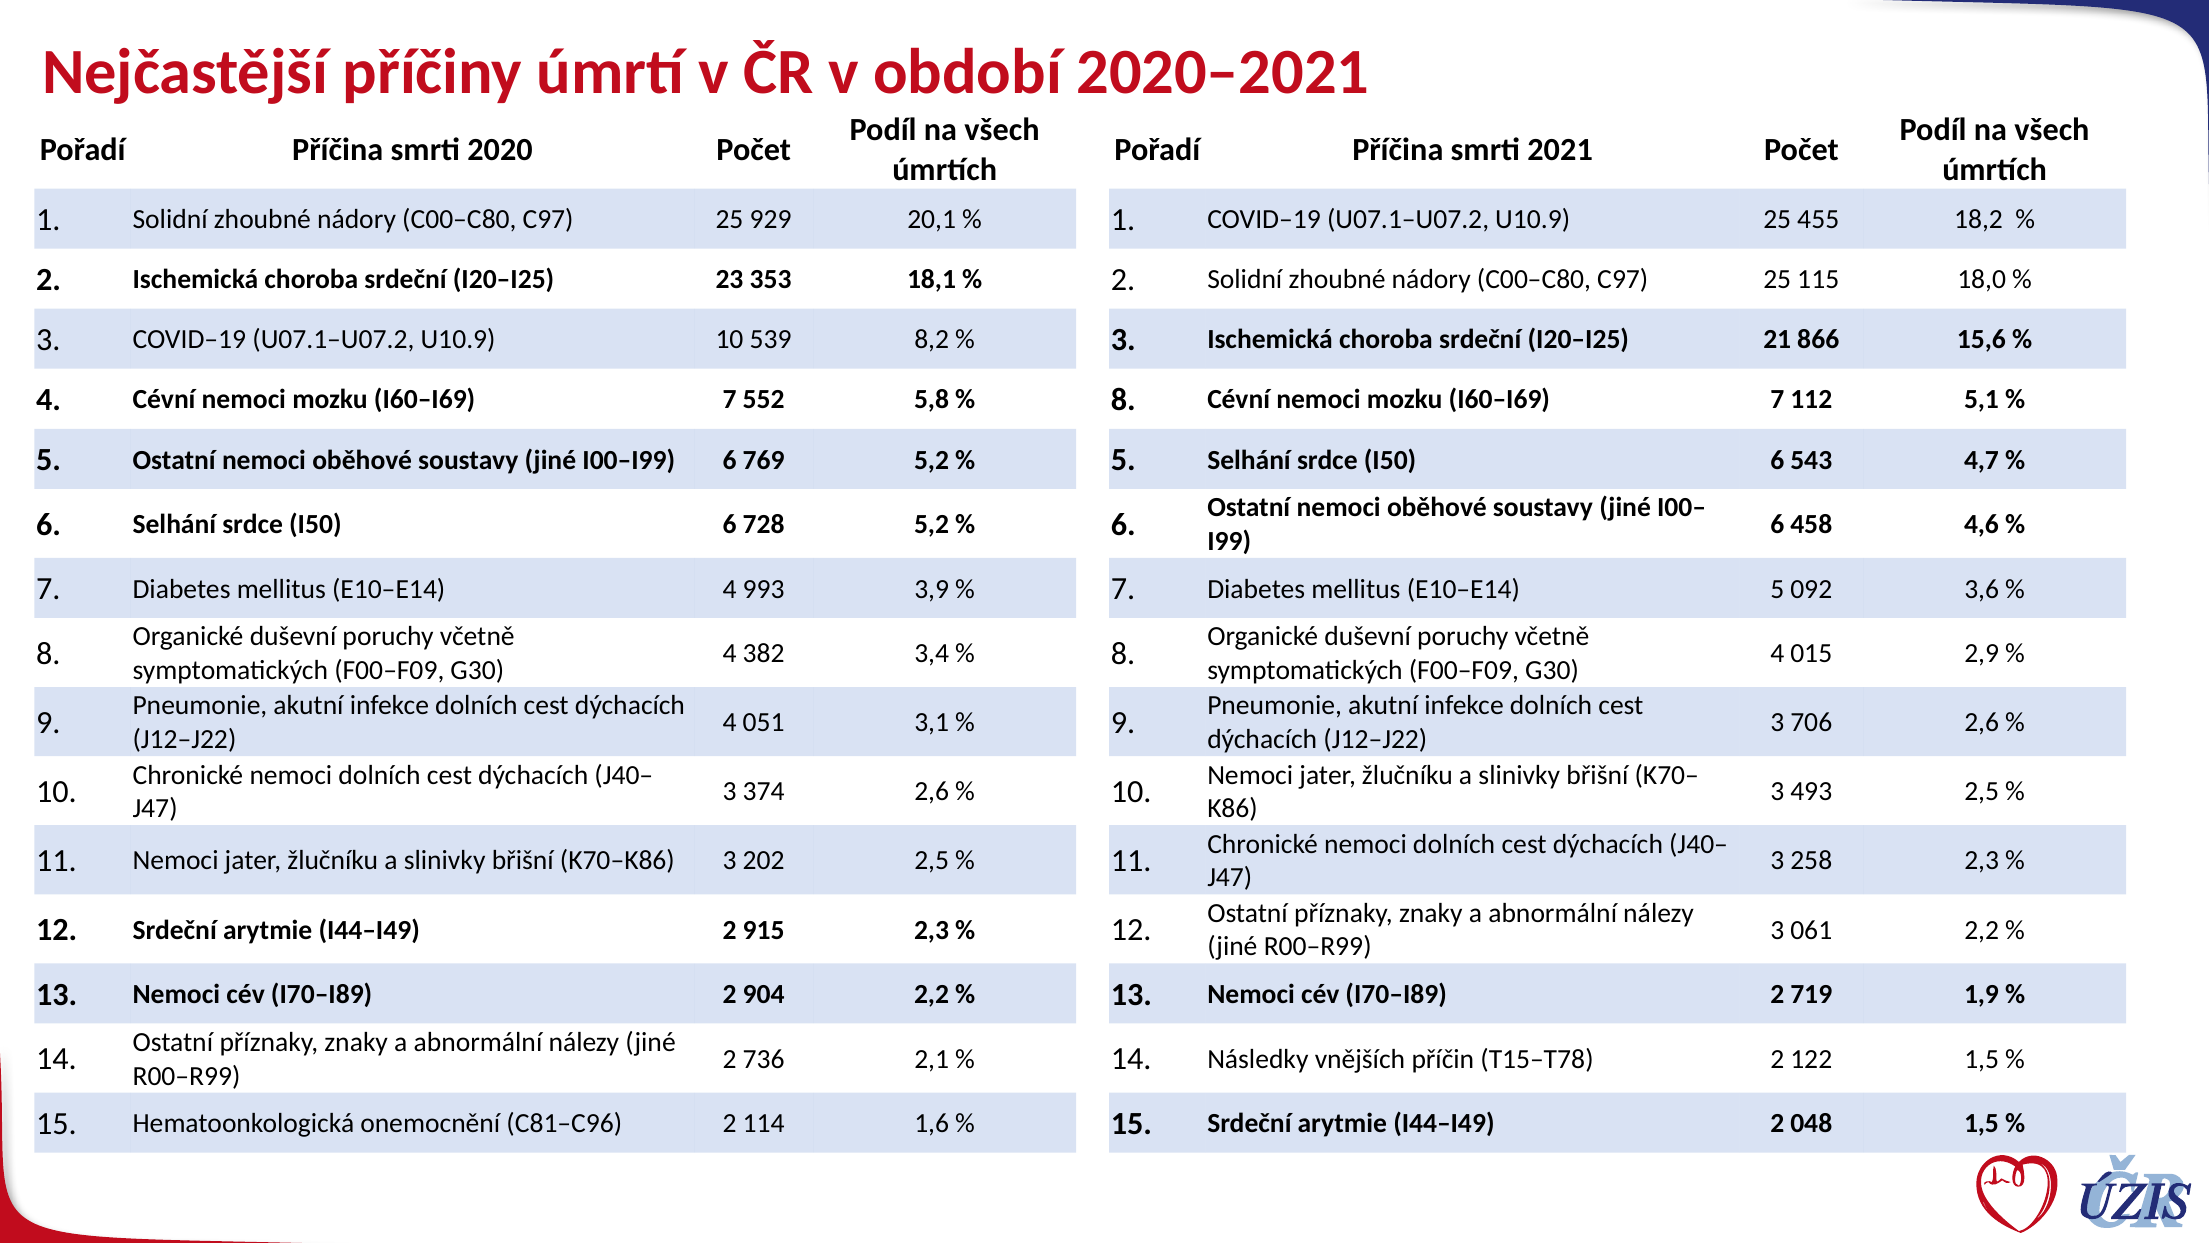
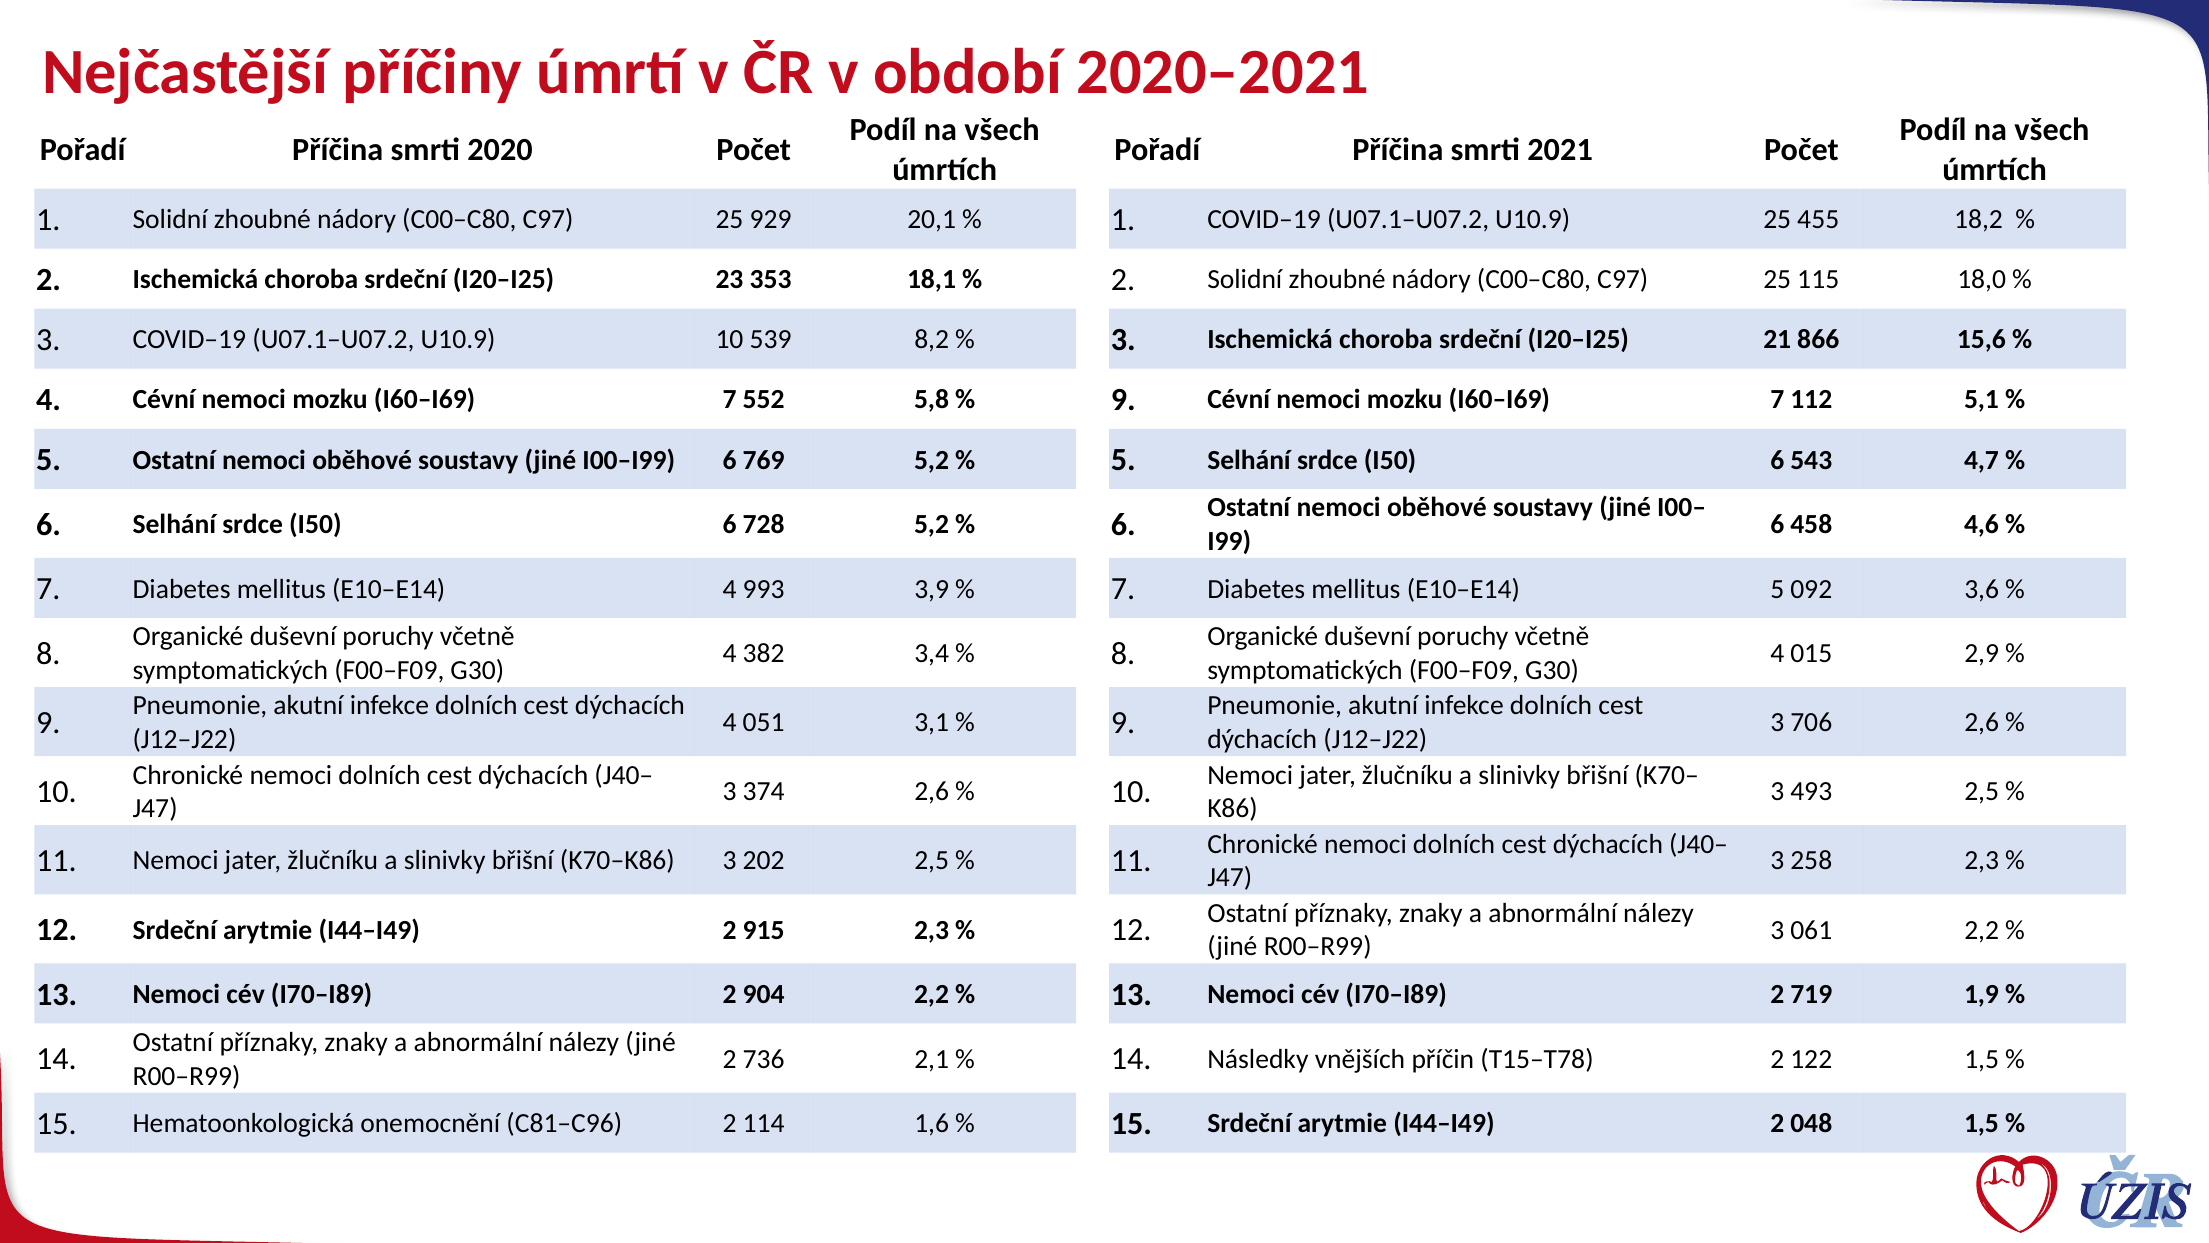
8 at (1123, 400): 8 -> 9
